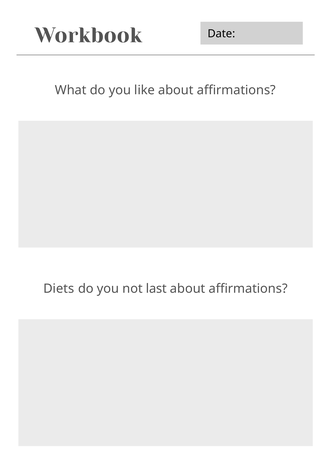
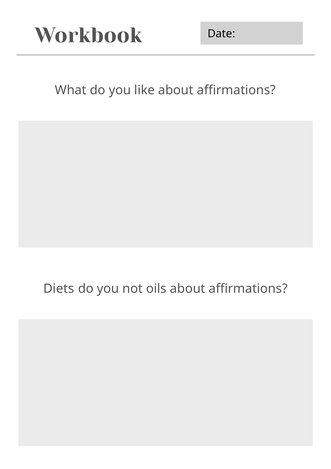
last: last -> oils
